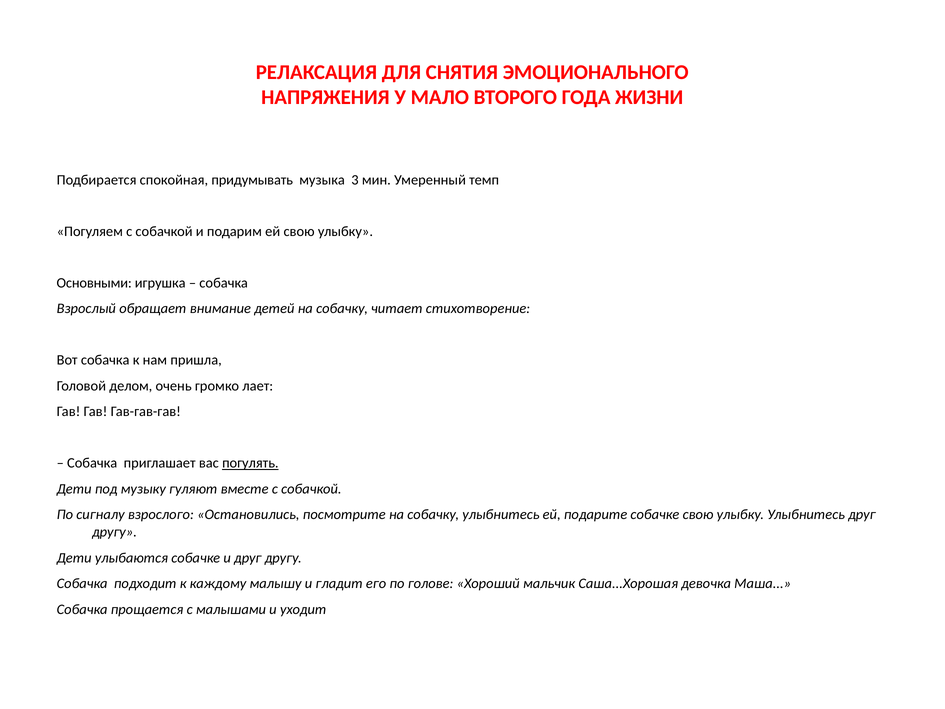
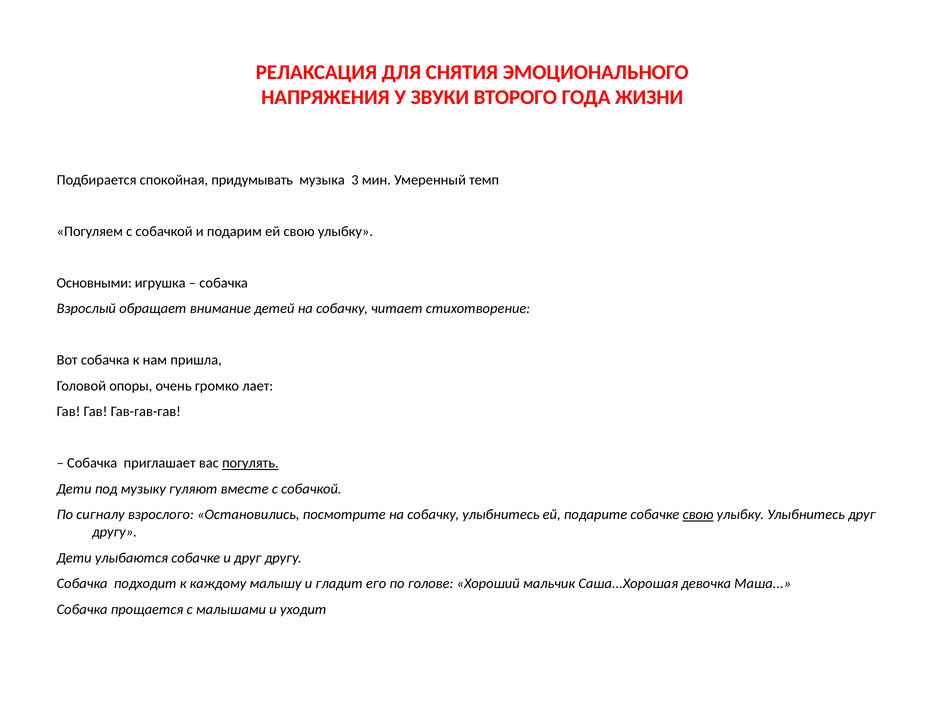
МАЛО: МАЛО -> ЗВУКИ
делом: делом -> опоры
свою at (698, 514) underline: none -> present
